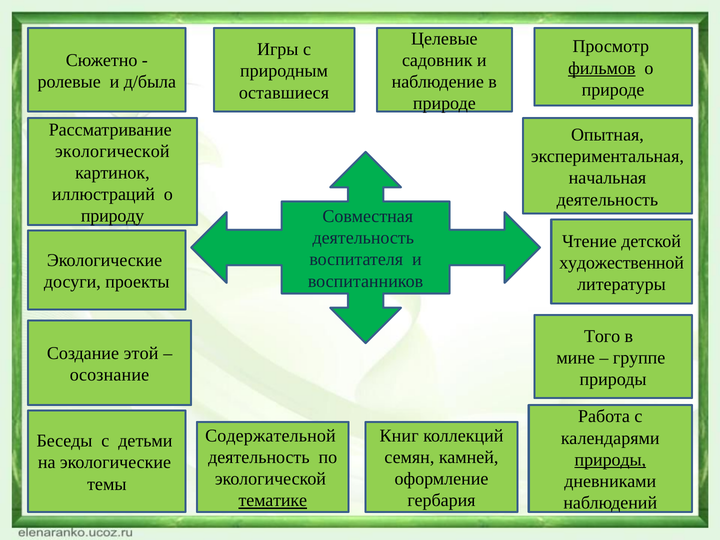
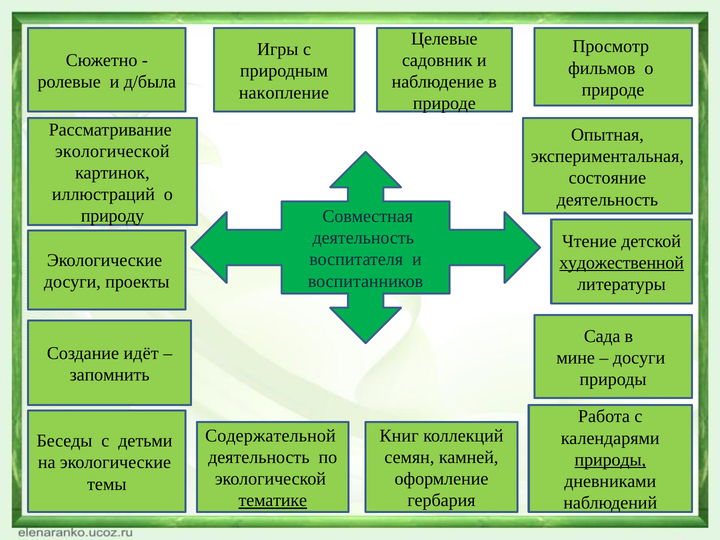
фильмов underline: present -> none
оставшиеся: оставшиеся -> накопление
начальная: начальная -> состояние
художественной underline: none -> present
Того: Того -> Сада
этой: этой -> идёт
группе at (639, 358): группе -> досуги
осознание: осознание -> запомнить
